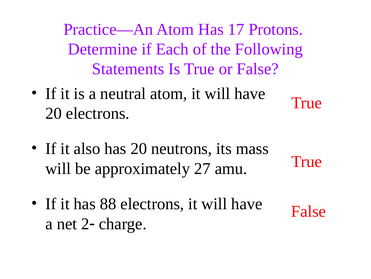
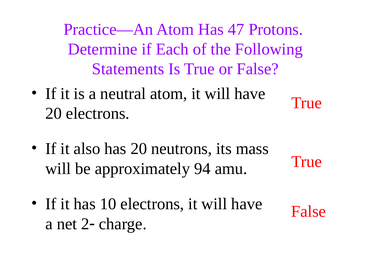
17: 17 -> 47
27: 27 -> 94
88: 88 -> 10
